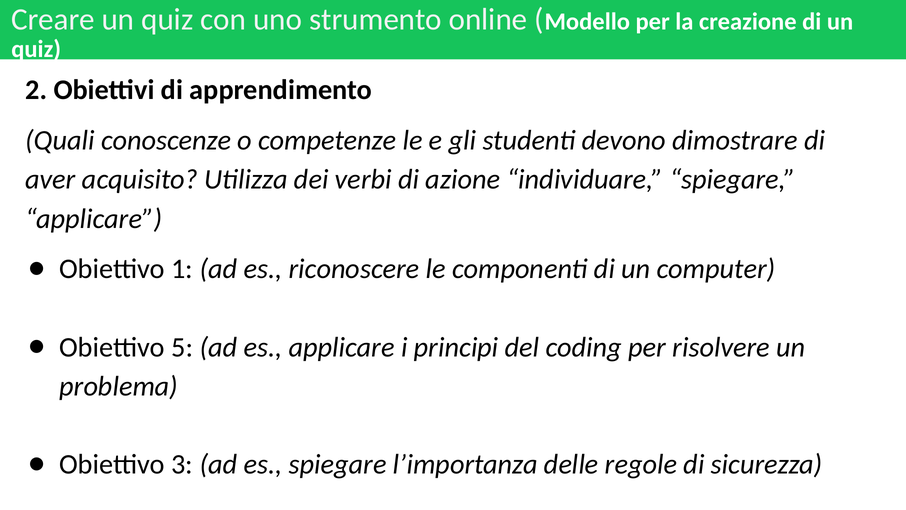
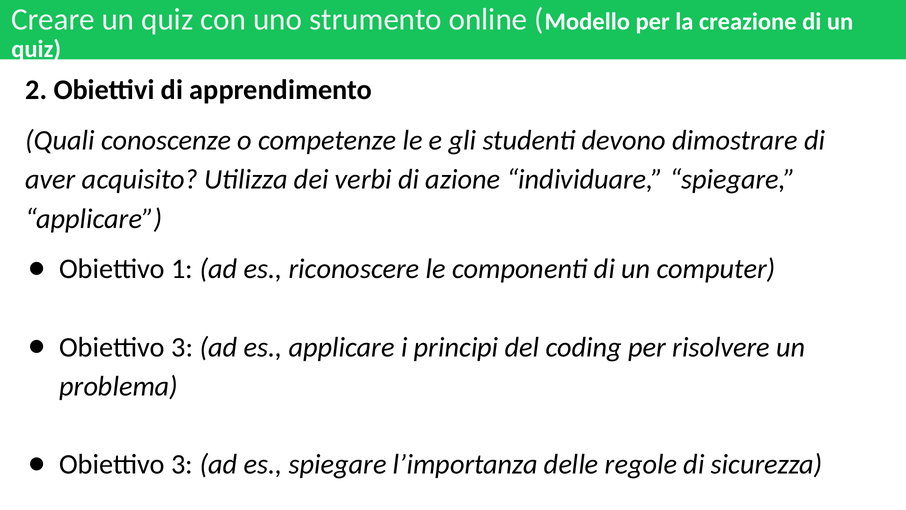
5 at (182, 347): 5 -> 3
